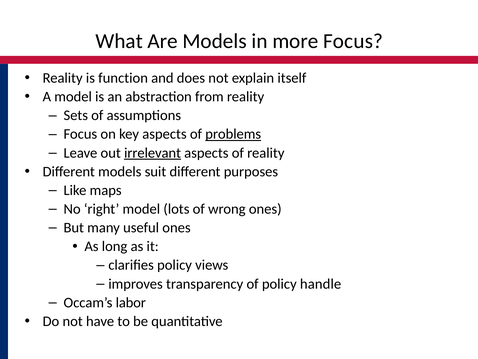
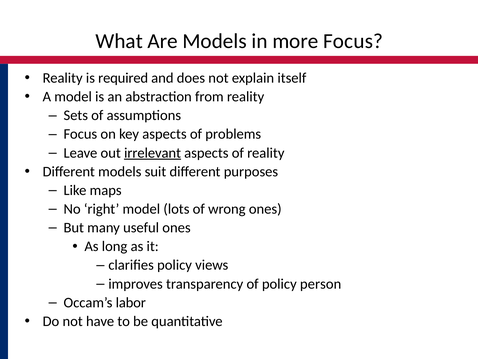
function: function -> required
problems underline: present -> none
handle: handle -> person
